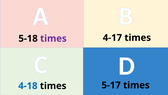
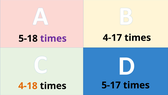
4-18 colour: blue -> orange
